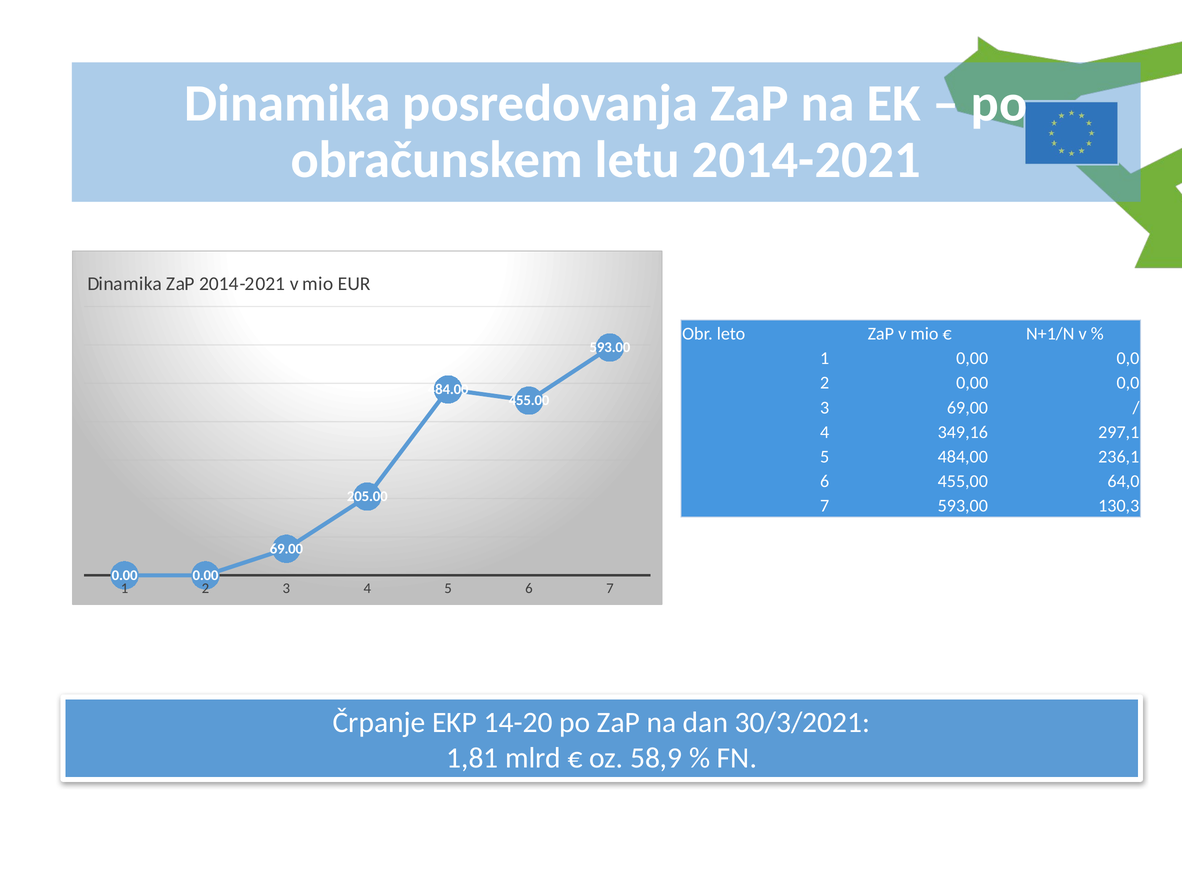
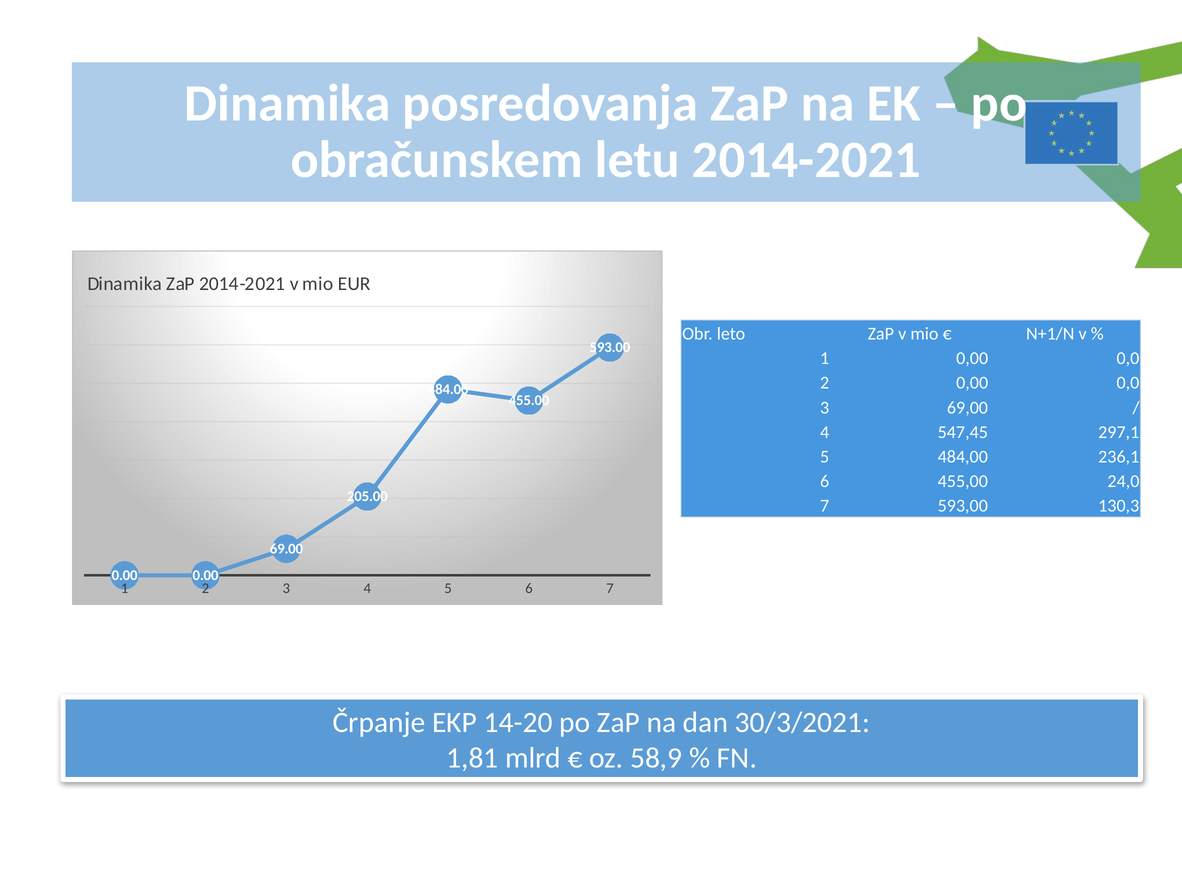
349,16: 349,16 -> 547,45
64,0: 64,0 -> 24,0
